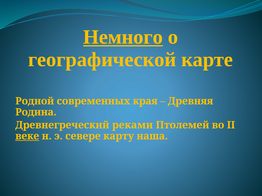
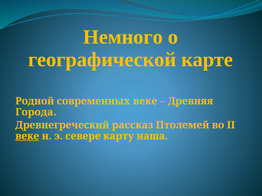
Немного underline: present -> none
современных края: края -> веке
Родина: Родина -> Города
реками: реками -> рассказ
